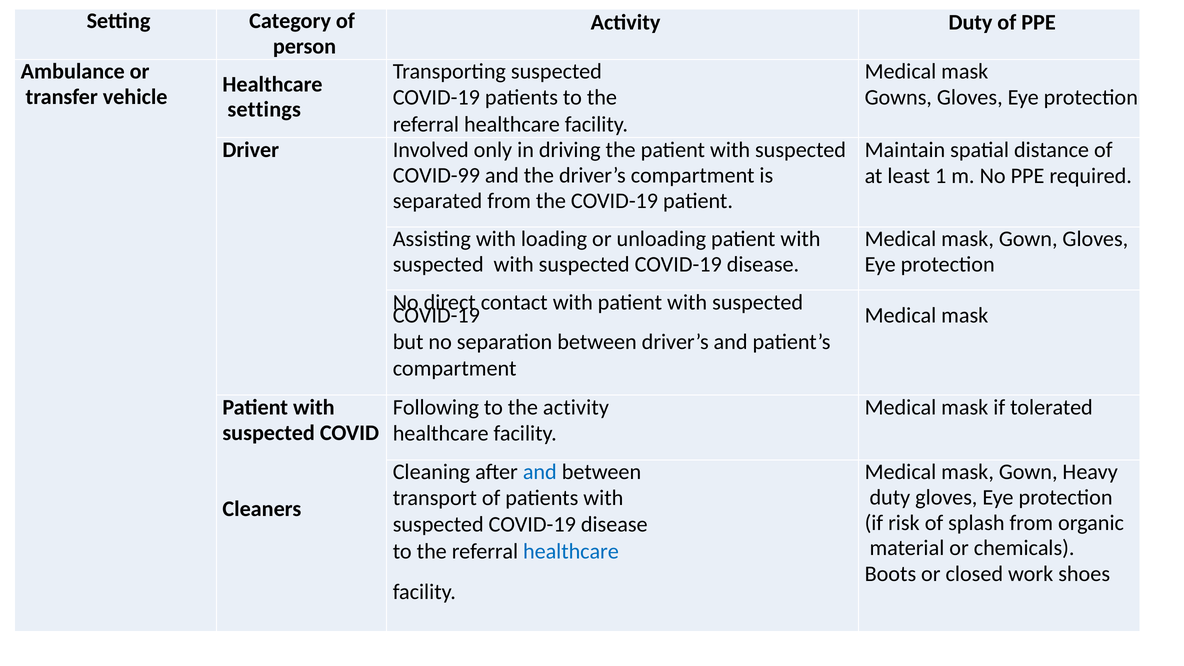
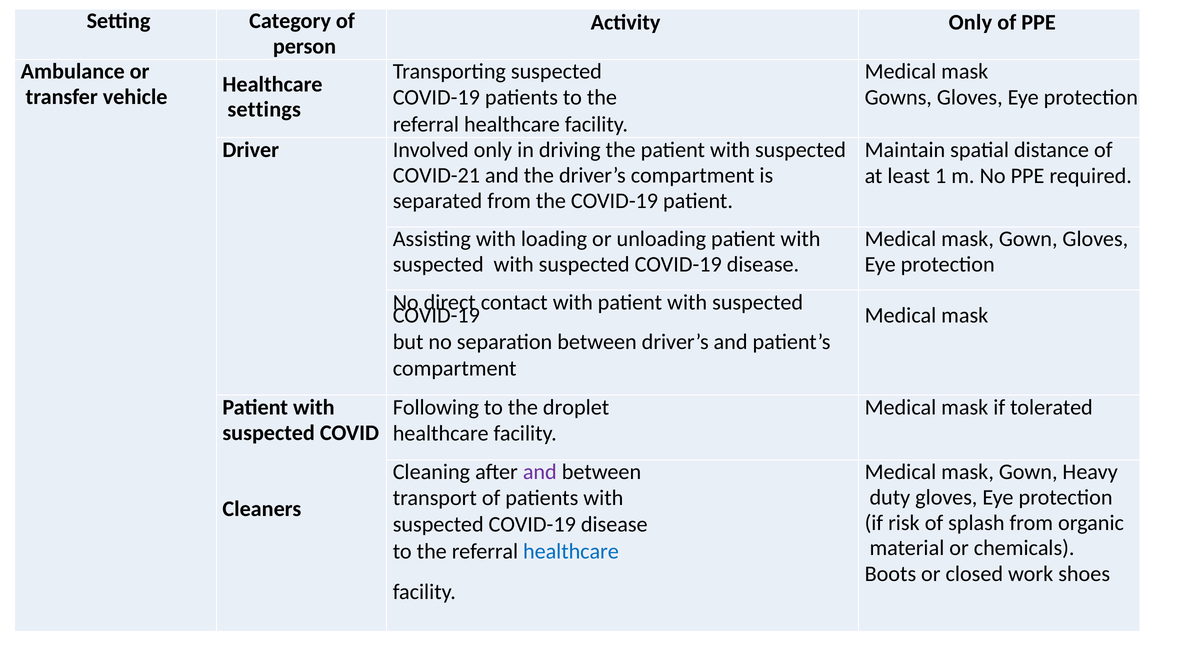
Activity Duty: Duty -> Only
COVID-99: COVID-99 -> COVID-21
the activity: activity -> droplet
and at (540, 472) colour: blue -> purple
